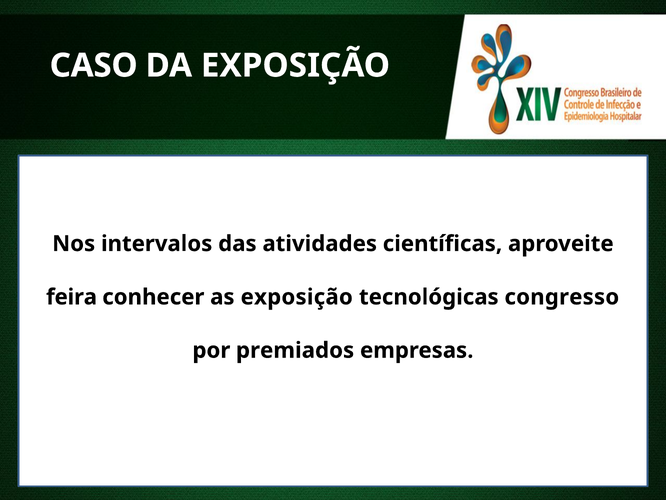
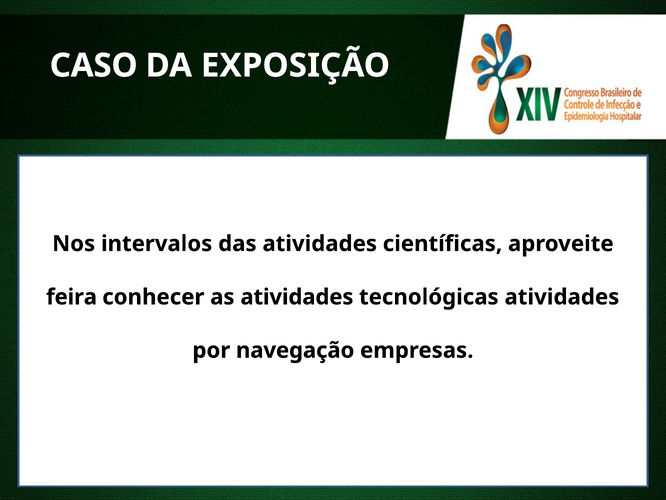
as exposição: exposição -> atividades
tecnológicas congresso: congresso -> atividades
premiados: premiados -> navegação
